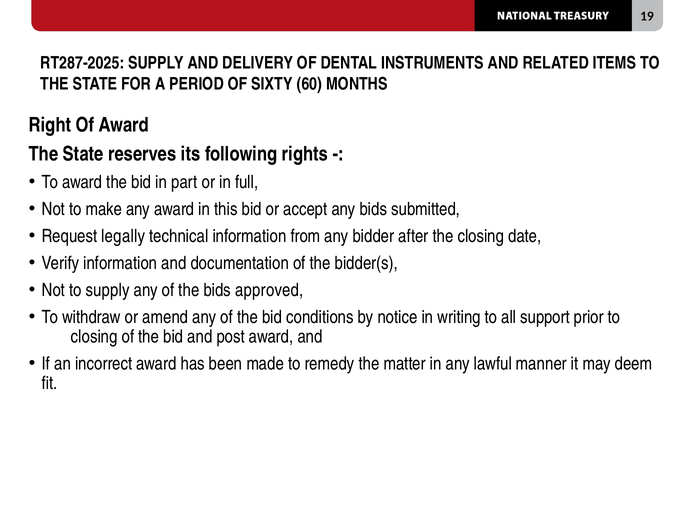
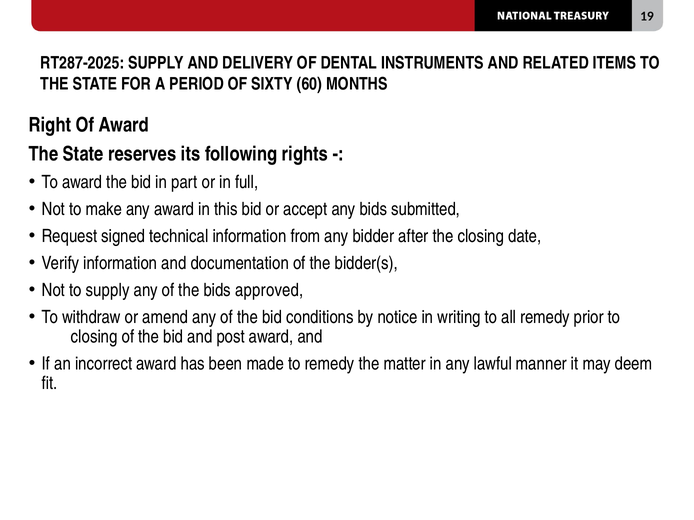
legally: legally -> signed
all support: support -> remedy
